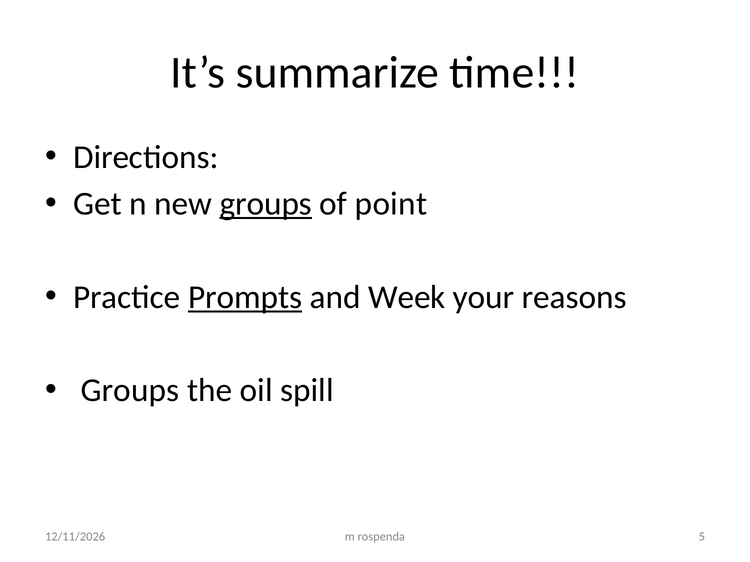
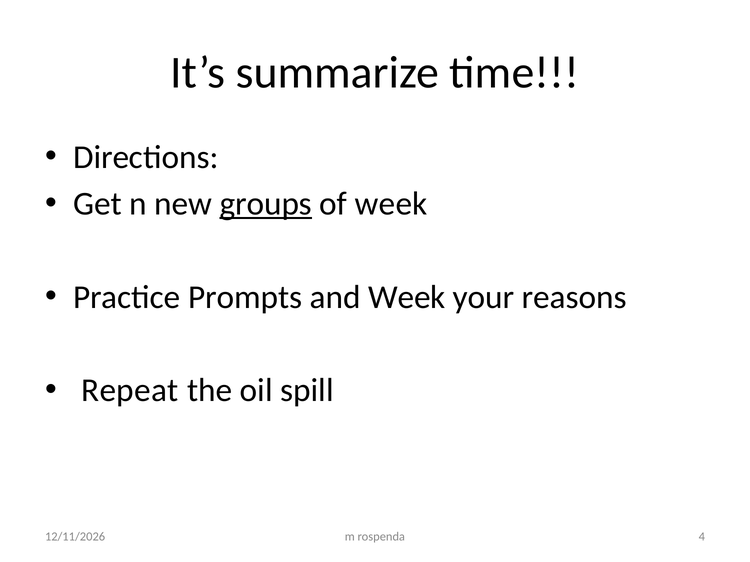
of point: point -> week
Prompts underline: present -> none
Groups at (130, 391): Groups -> Repeat
5: 5 -> 4
